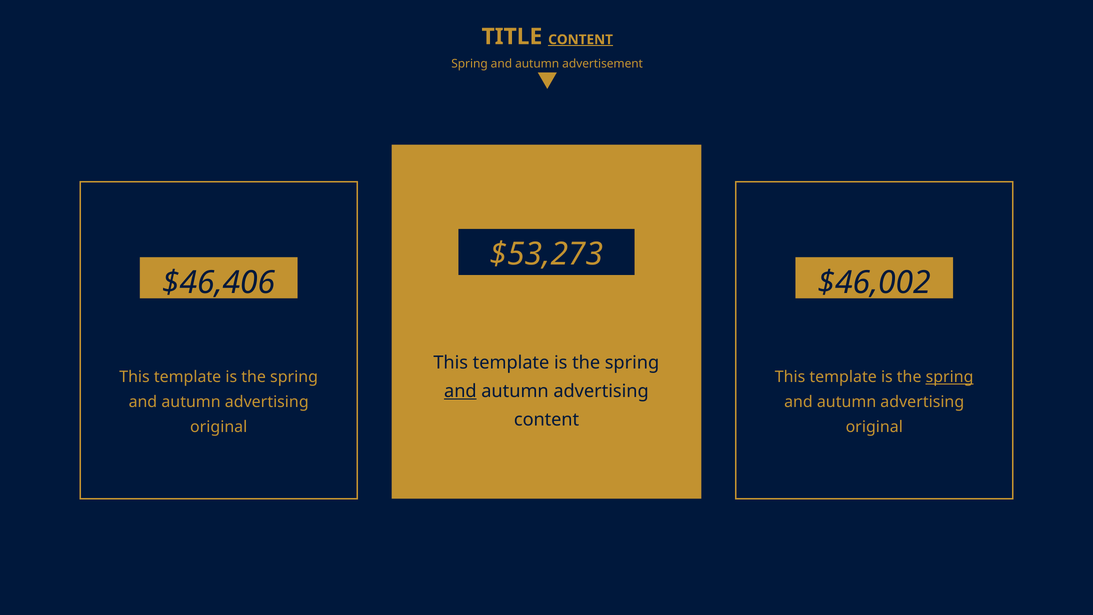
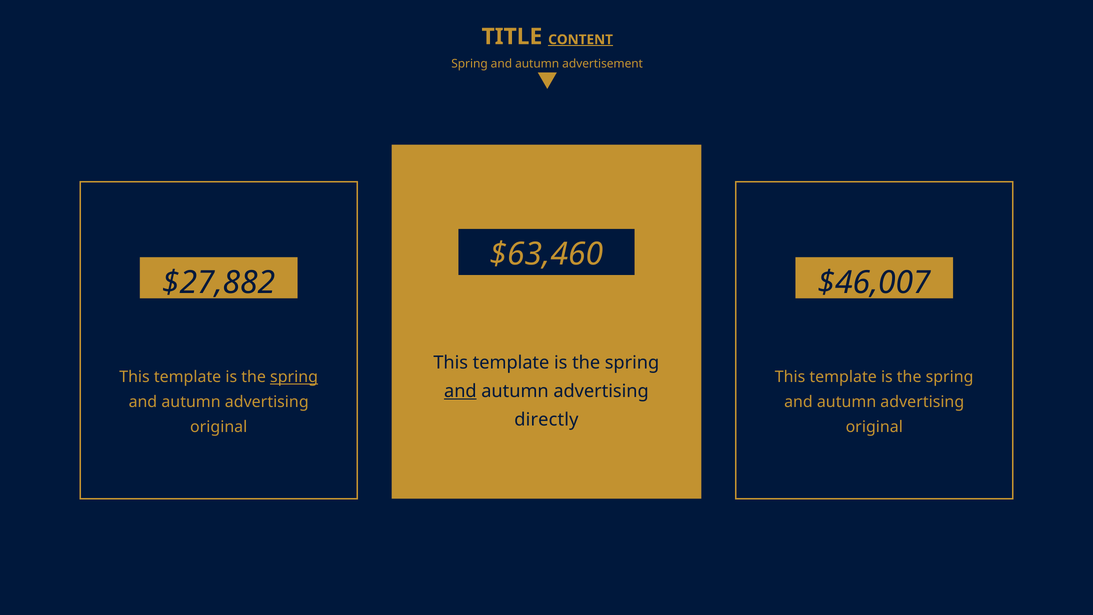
$53,273: $53,273 -> $63,460
$46,406: $46,406 -> $27,882
$46,002: $46,002 -> $46,007
spring at (294, 377) underline: none -> present
spring at (950, 377) underline: present -> none
content at (547, 420): content -> directly
